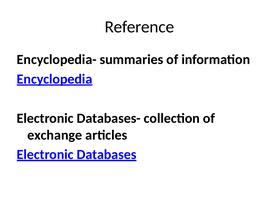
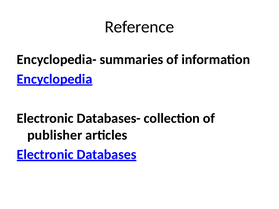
exchange: exchange -> publisher
